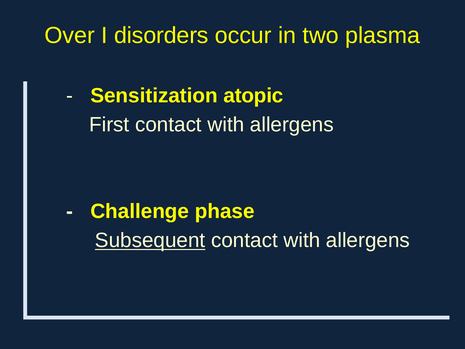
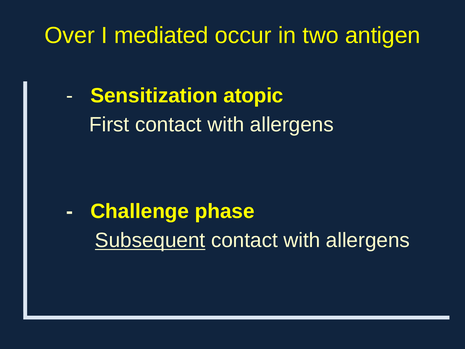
disorders: disorders -> mediated
two plasma: plasma -> antigen
